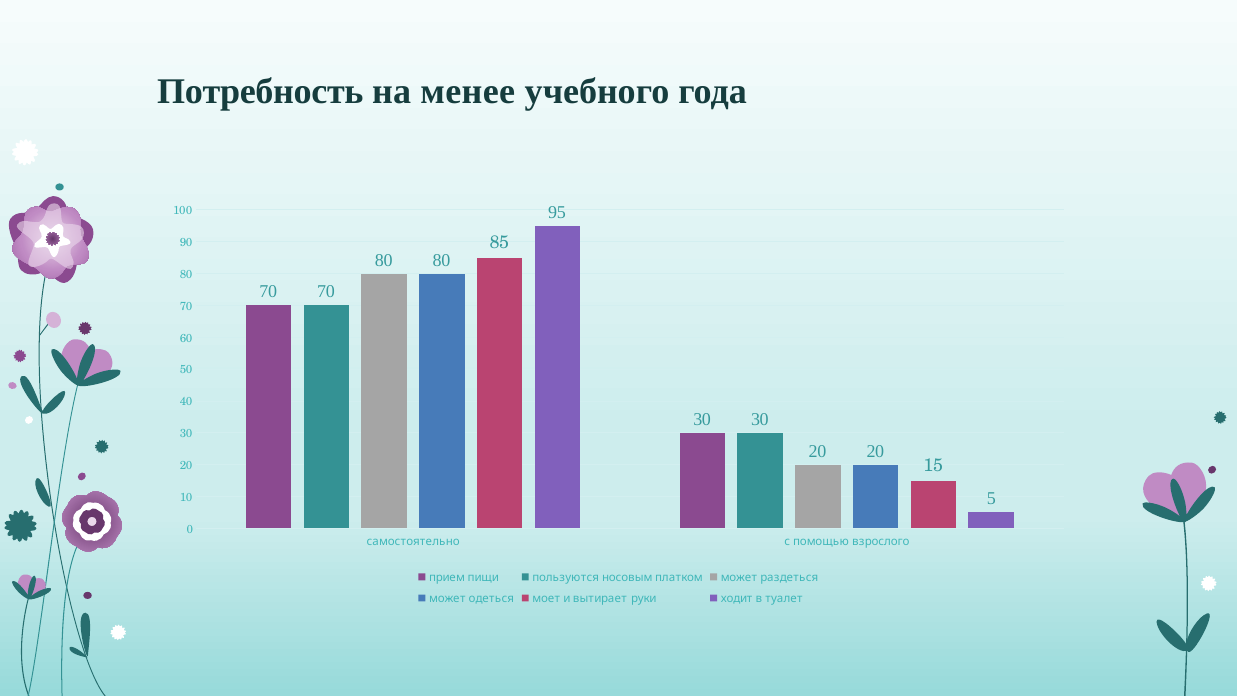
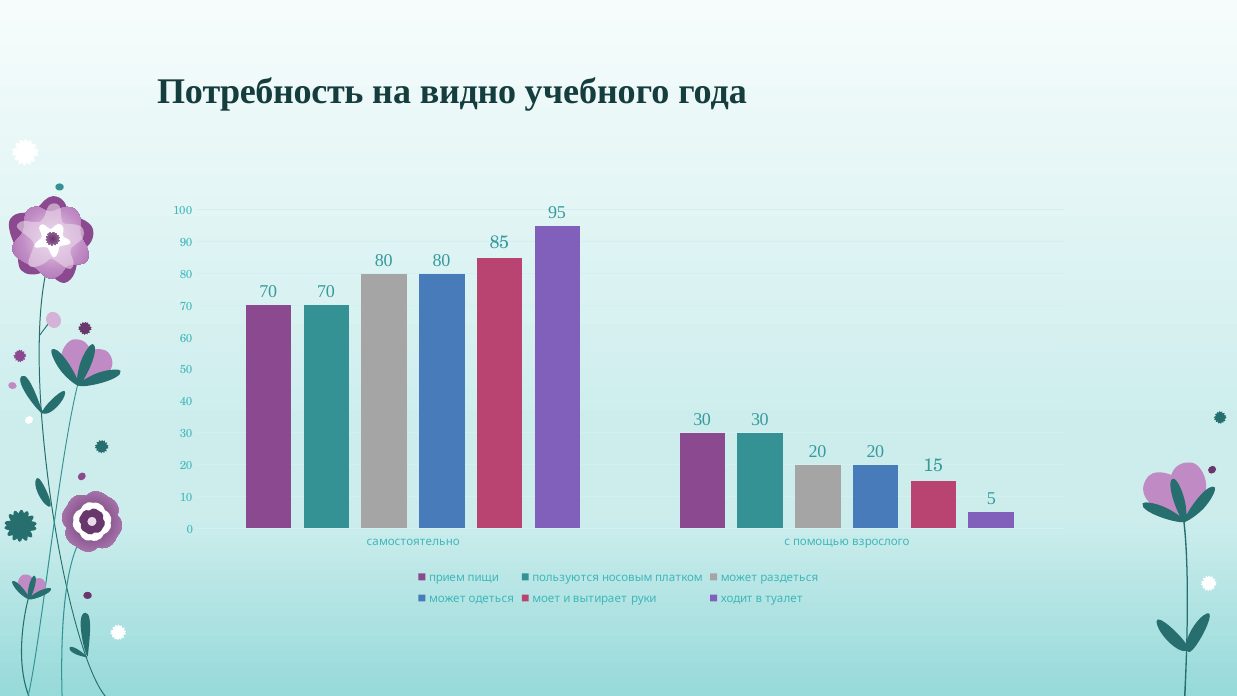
менее: менее -> видно
